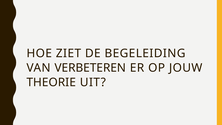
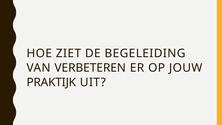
THEORIE: THEORIE -> PRAKTIJK
